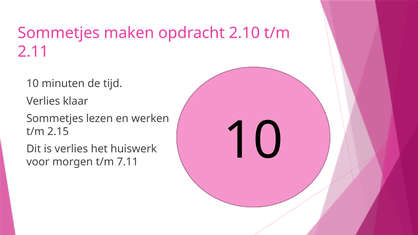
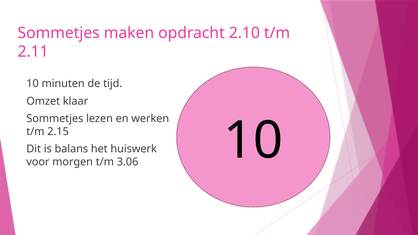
Verlies at (43, 101): Verlies -> Omzet
is verlies: verlies -> balans
7.11: 7.11 -> 3.06
